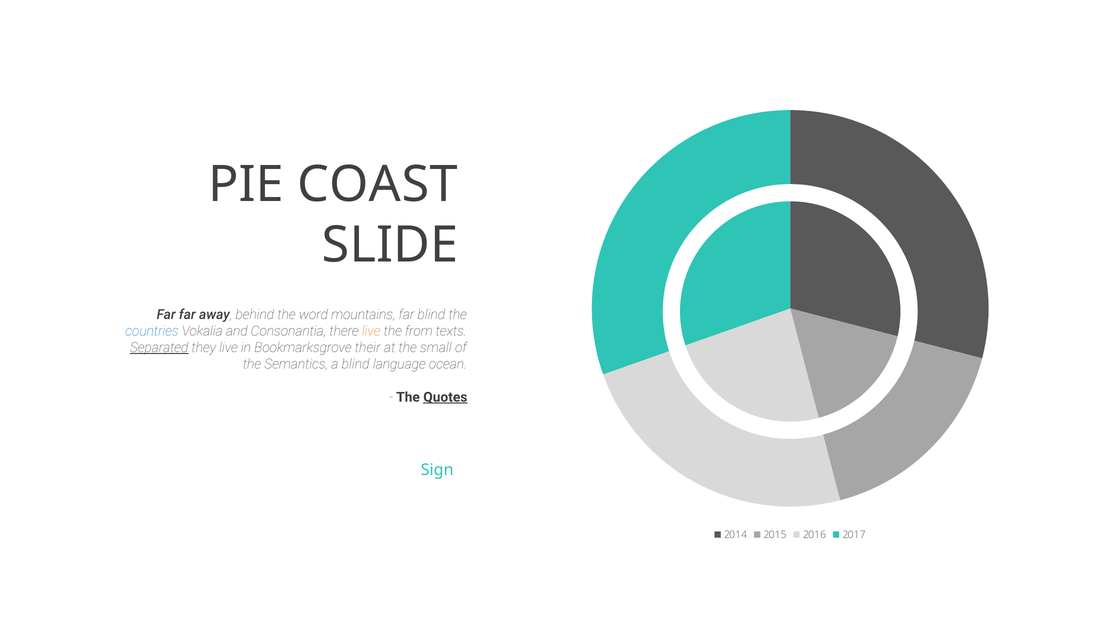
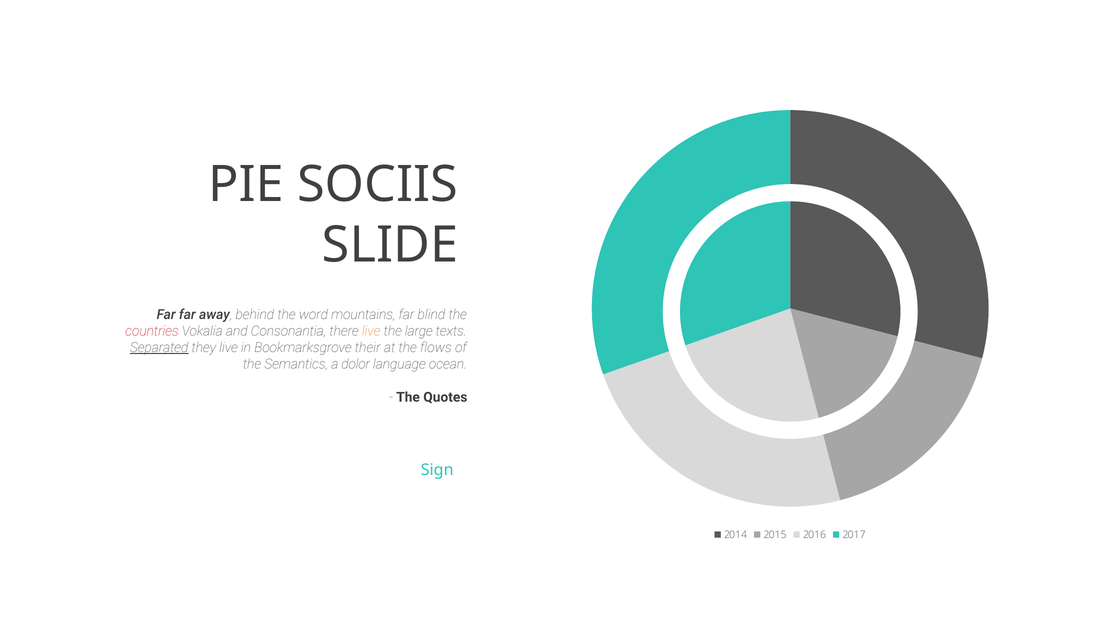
COAST: COAST -> SOCIIS
countries colour: blue -> red
from: from -> large
small: small -> flows
a blind: blind -> dolor
Quotes underline: present -> none
